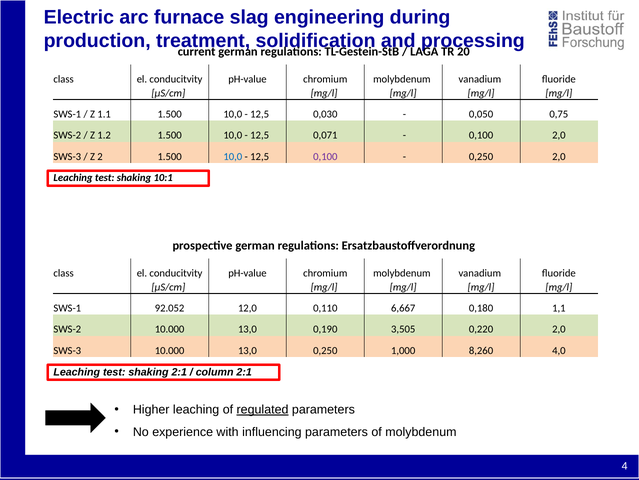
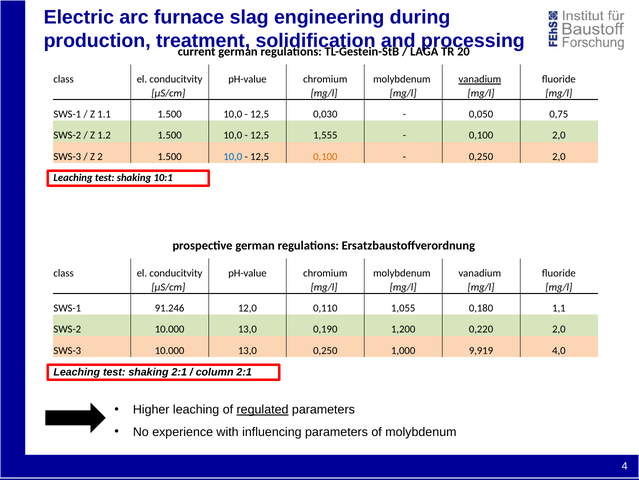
vanadium at (480, 79) underline: none -> present
0,071: 0,071 -> 1,555
0,100 at (325, 156) colour: purple -> orange
92.052: 92.052 -> 91.246
6,667: 6,667 -> 1,055
3,505: 3,505 -> 1,200
8,260: 8,260 -> 9,919
